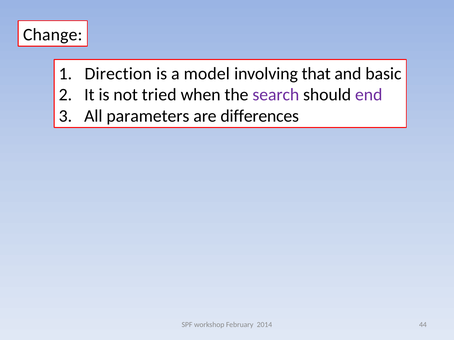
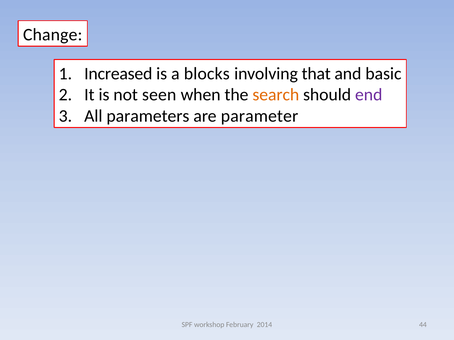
Direction: Direction -> Increased
model: model -> blocks
tried: tried -> seen
search colour: purple -> orange
differences: differences -> parameter
